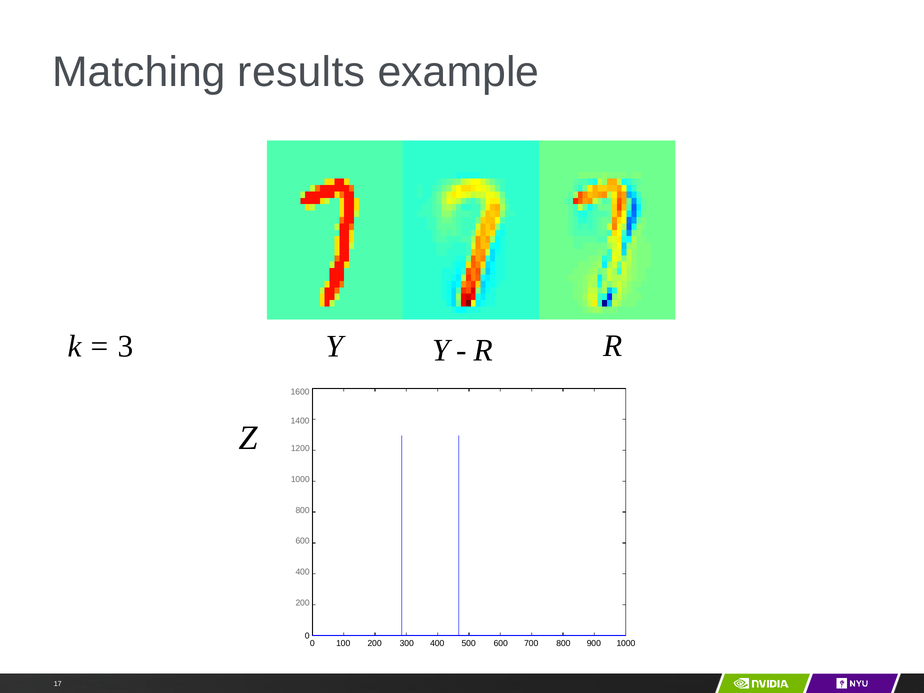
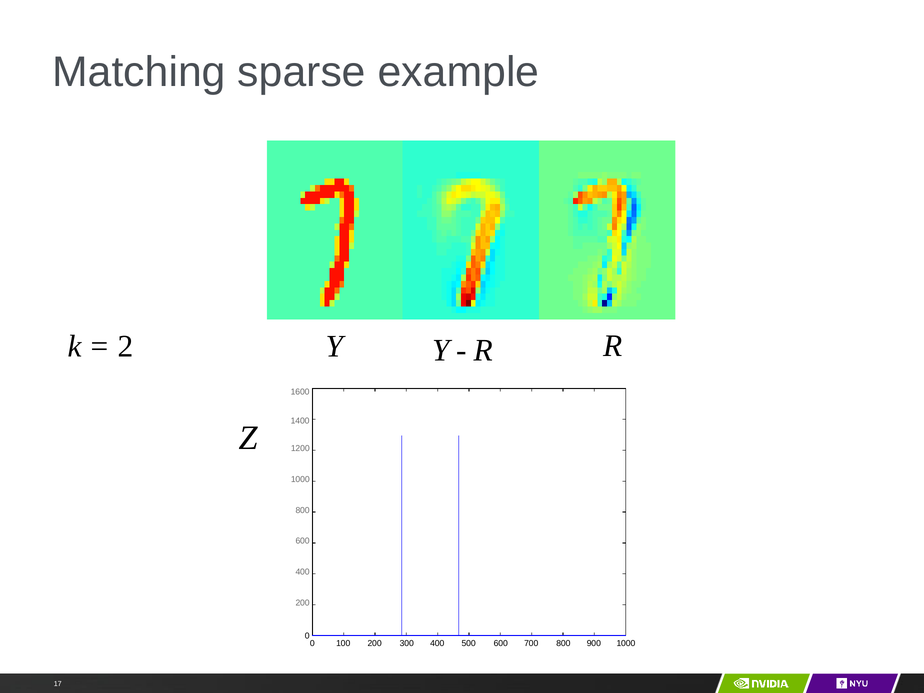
results: results -> sparse
3: 3 -> 2
